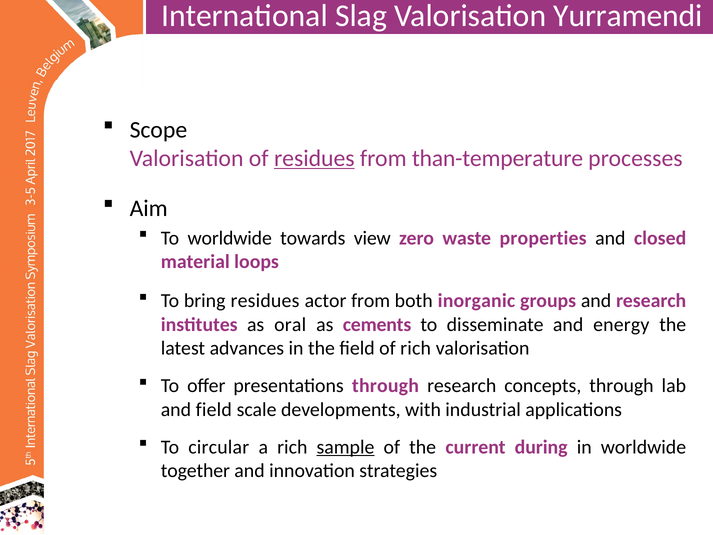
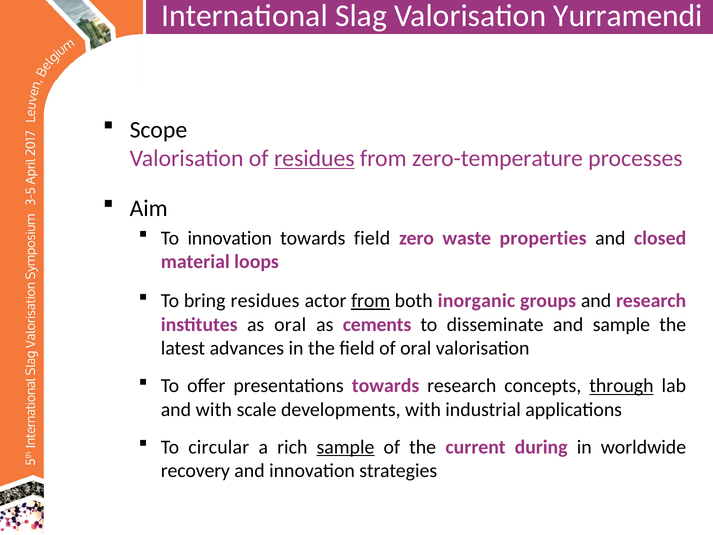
than-temperature: than-temperature -> zero-temperature
To worldwide: worldwide -> innovation
towards view: view -> field
from at (371, 301) underline: none -> present
and energy: energy -> sample
of rich: rich -> oral
presentations through: through -> towards
through at (621, 386) underline: none -> present
and field: field -> with
together: together -> recovery
